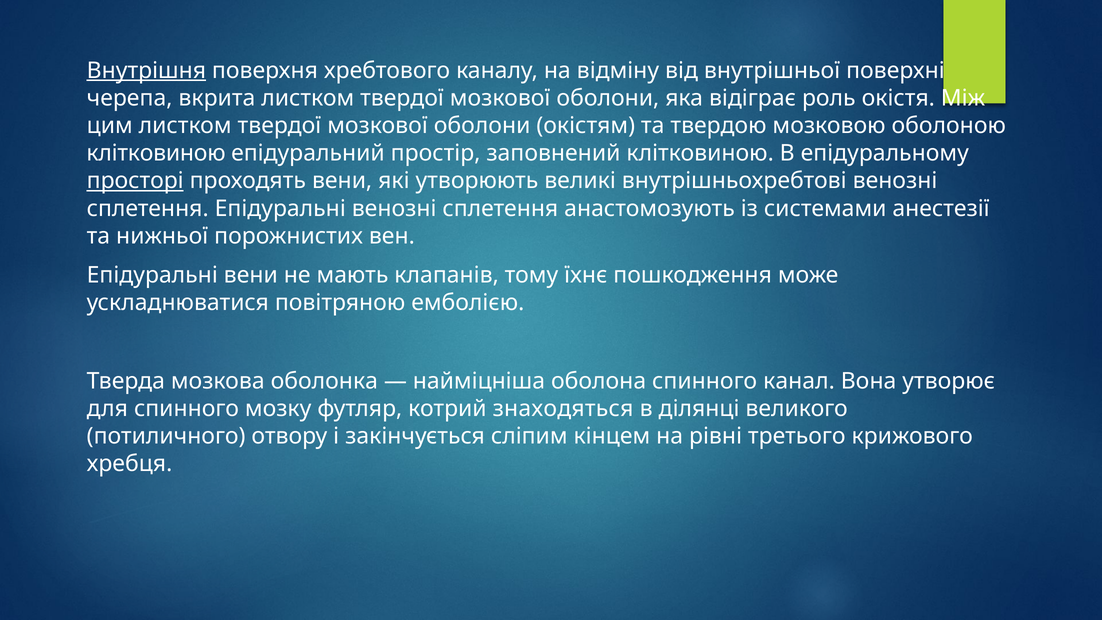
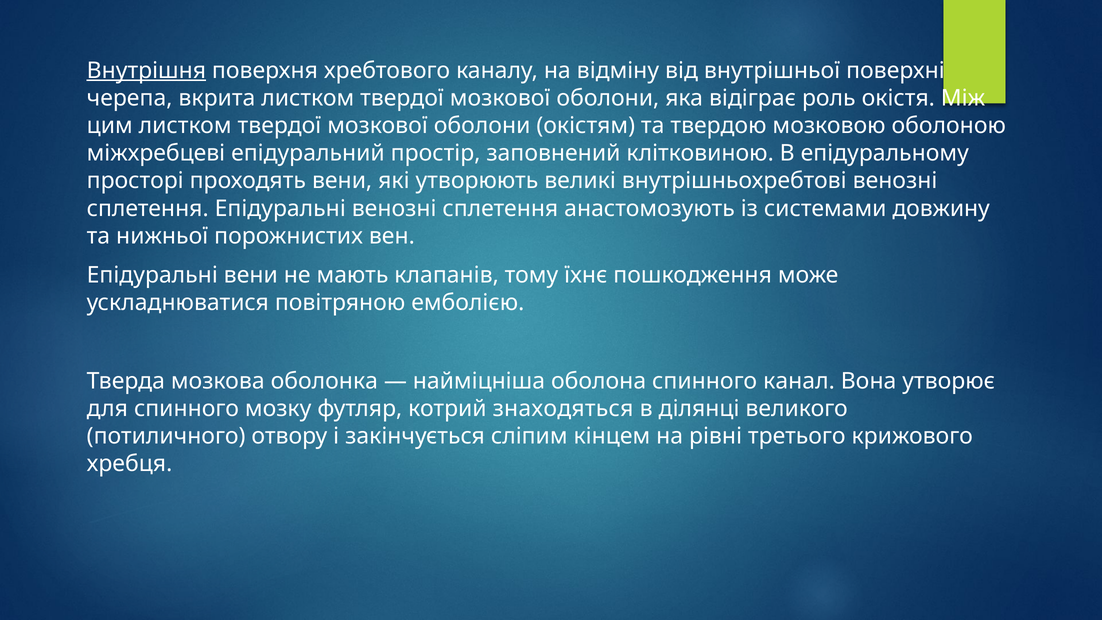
клітковиною at (156, 153): клітковиною -> міжхребцеві
просторі underline: present -> none
анестезії: анестезії -> довжину
